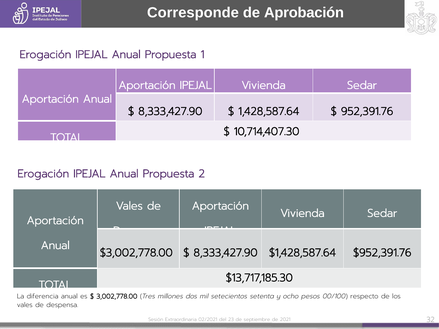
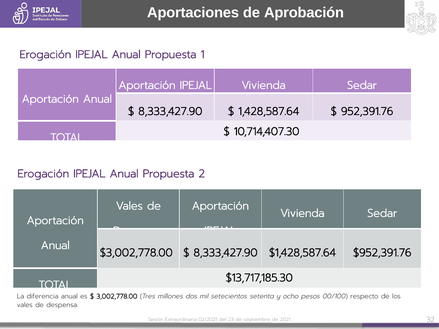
Corresponde: Corresponde -> Aportaciones
